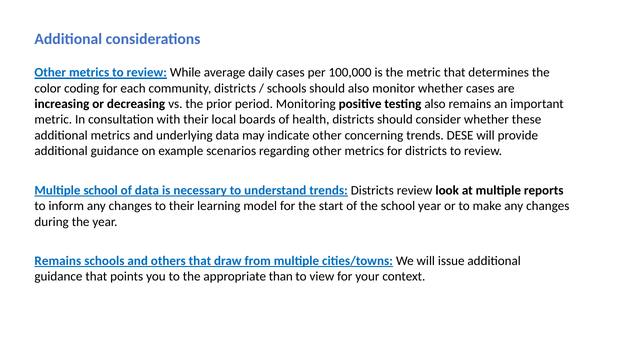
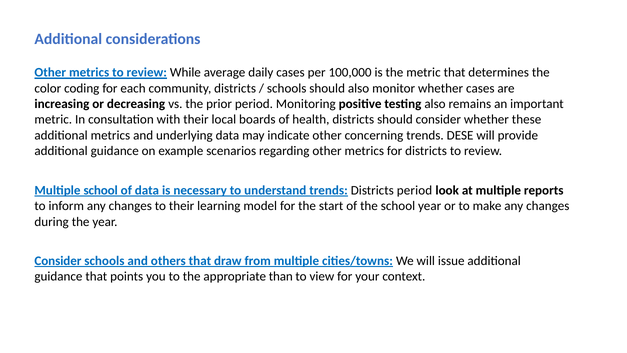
Districts review: review -> period
Remains at (58, 261): Remains -> Consider
